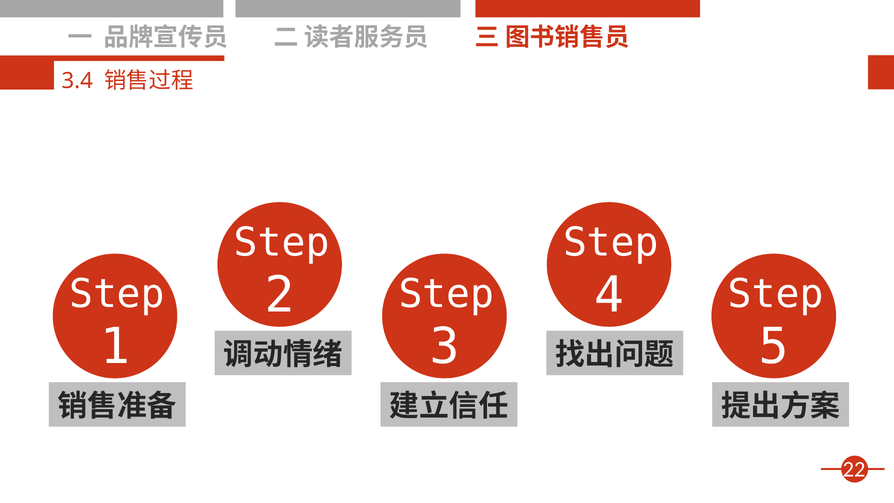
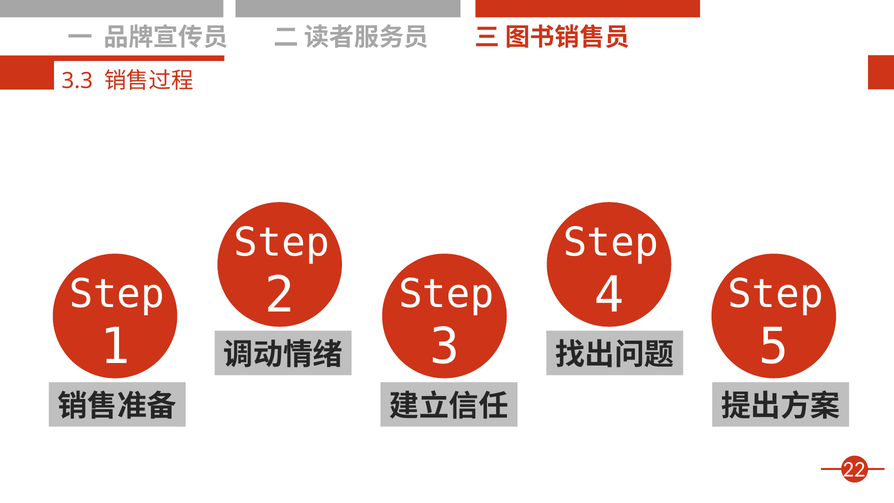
3.4: 3.4 -> 3.3
